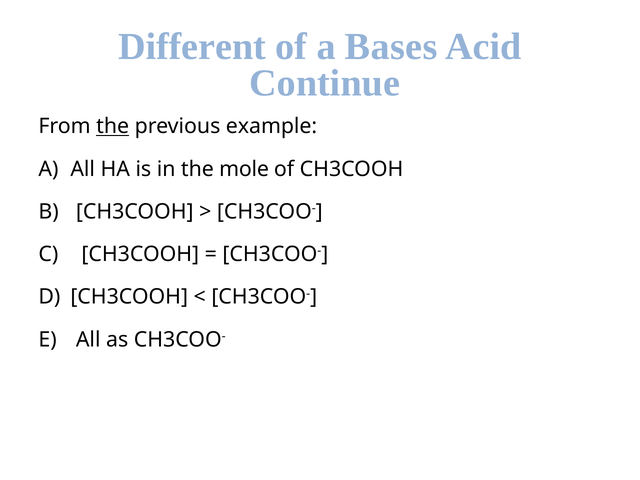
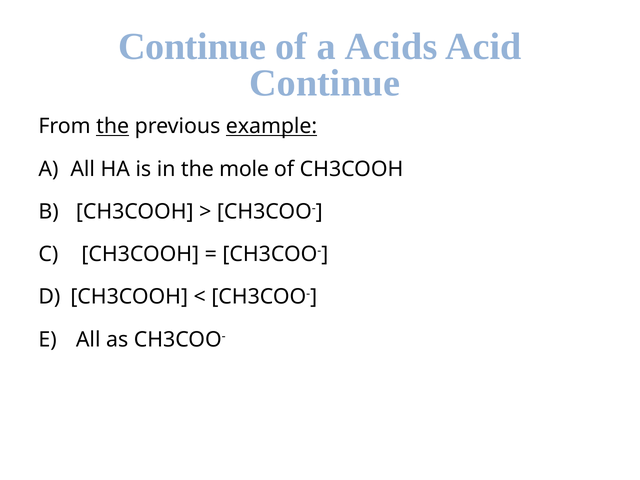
Different at (192, 47): Different -> Continue
Bases: Bases -> Acids
example underline: none -> present
